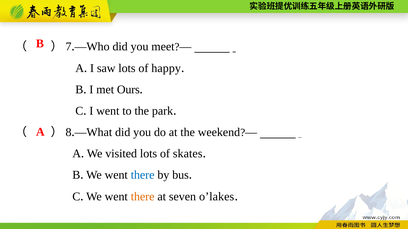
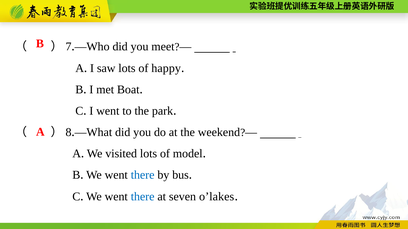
Ours: Ours -> Boat
skates: skates -> model
there at (143, 197) colour: orange -> blue
